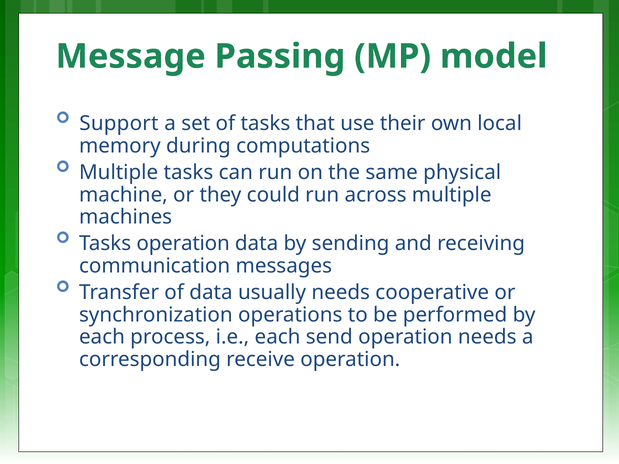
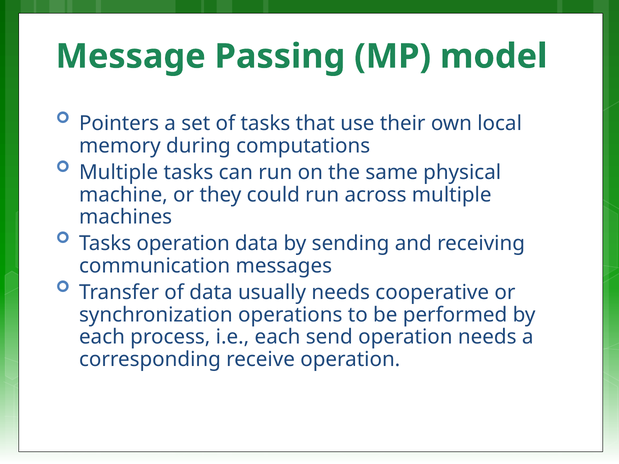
Support: Support -> Pointers
